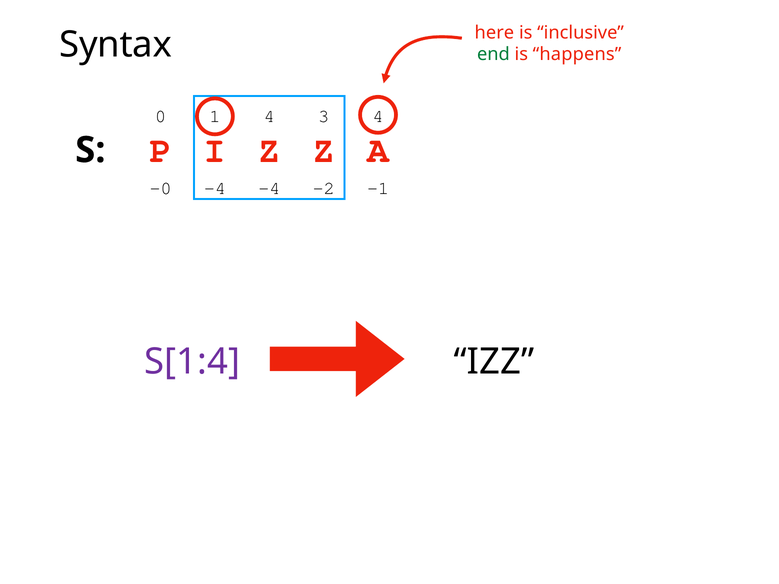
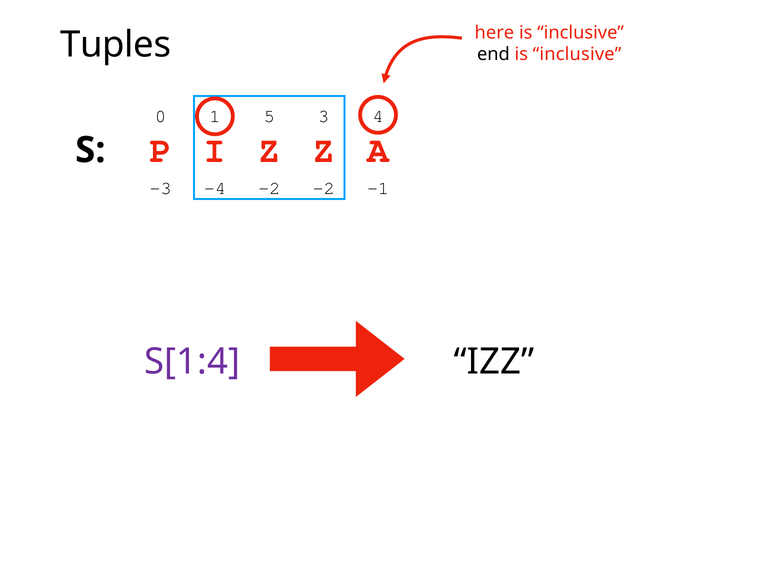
Syntax: Syntax -> Tuples
end colour: green -> black
happens at (577, 54): happens -> inclusive
1 4: 4 -> 5
-0: -0 -> -3
-4 -4: -4 -> -2
